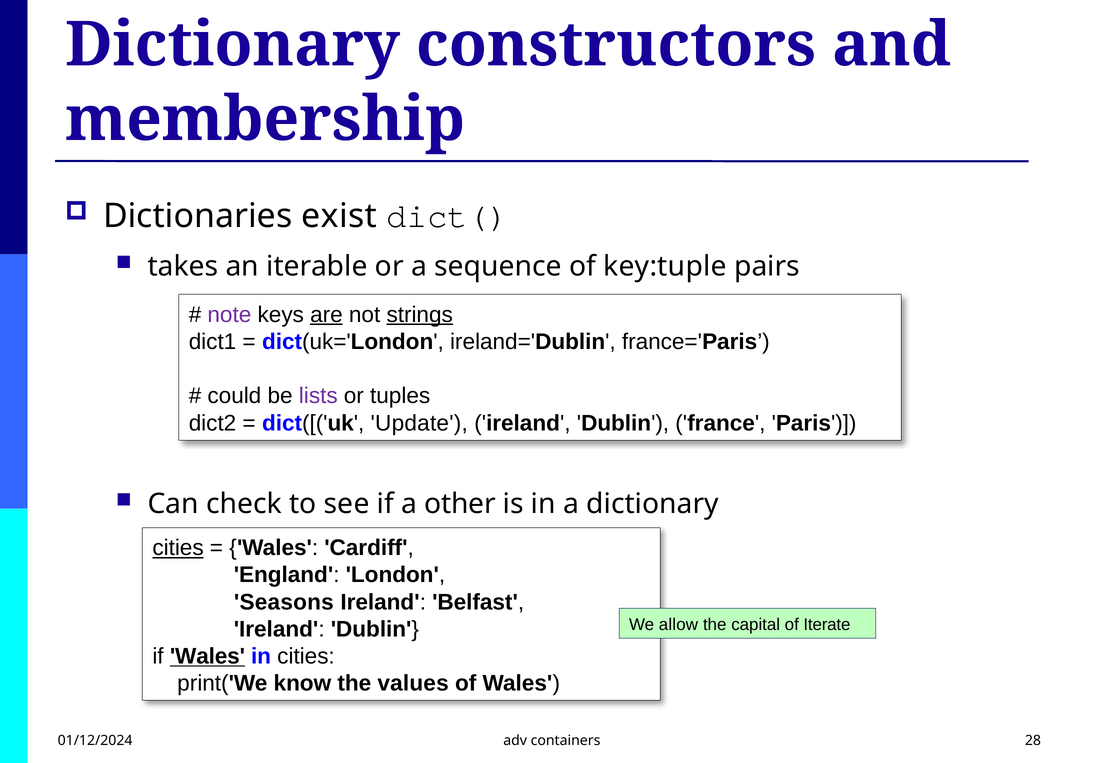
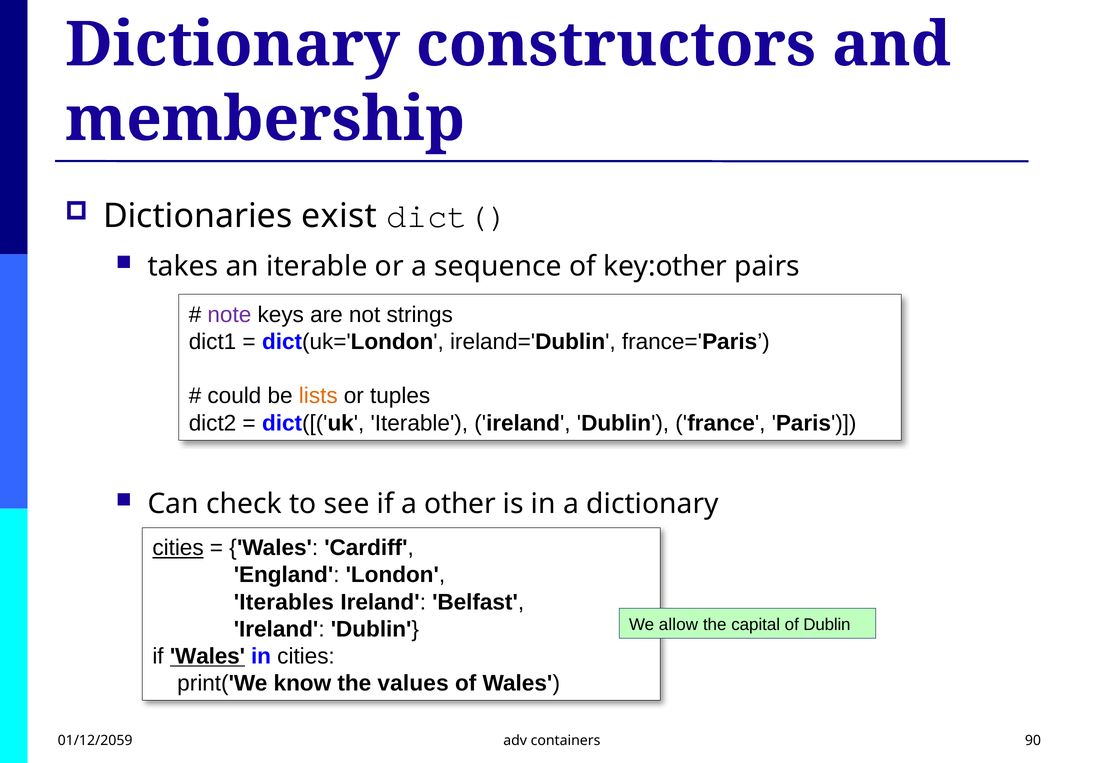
key:tuple: key:tuple -> key:other
are underline: present -> none
strings underline: present -> none
lists colour: purple -> orange
dict([('uk Update: Update -> Iterable
Seasons: Seasons -> Iterables
of Iterate: Iterate -> Dublin
01/12/2024: 01/12/2024 -> 01/12/2059
28: 28 -> 90
